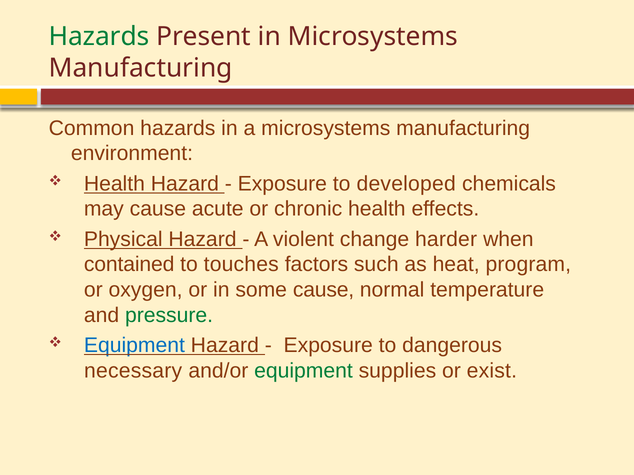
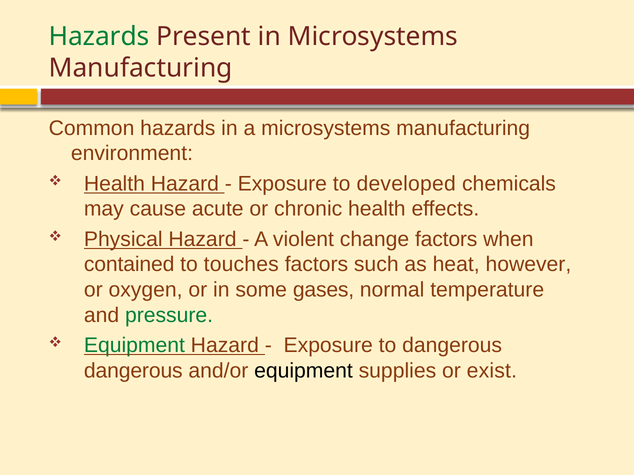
change harder: harder -> factors
program: program -> however
some cause: cause -> gases
Equipment at (134, 346) colour: blue -> green
necessary at (133, 371): necessary -> dangerous
equipment at (303, 371) colour: green -> black
